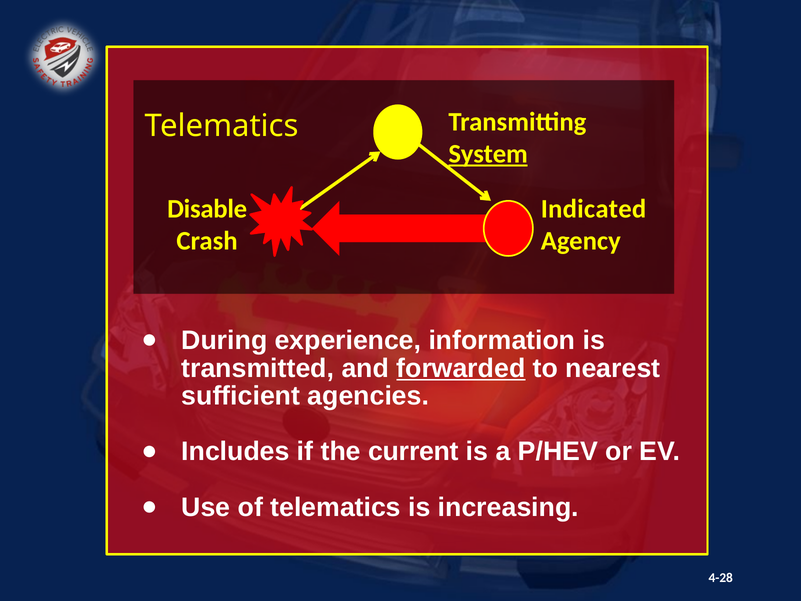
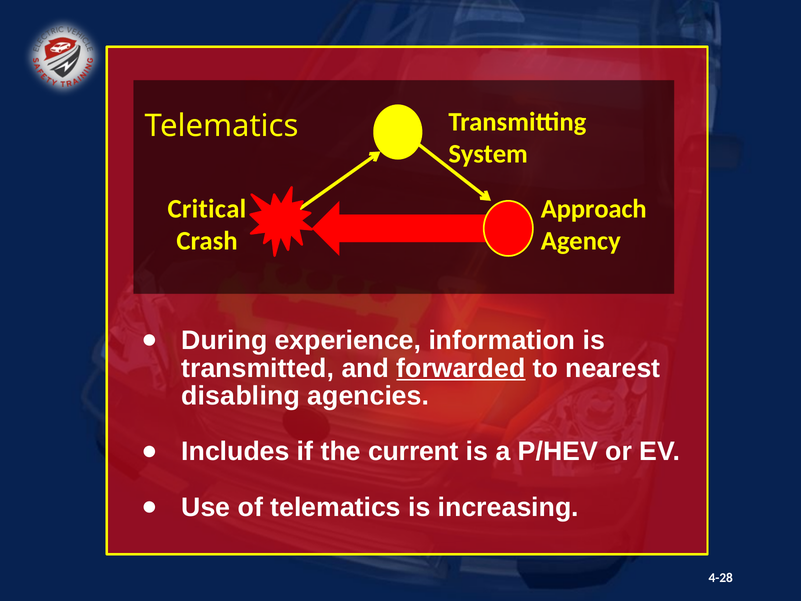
System underline: present -> none
Disable: Disable -> Critical
Indicated: Indicated -> Approach
sufficient: sufficient -> disabling
